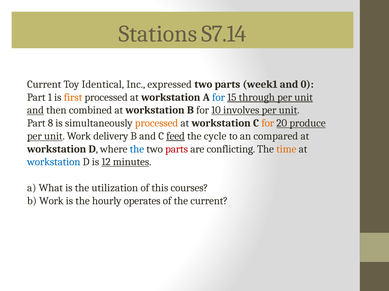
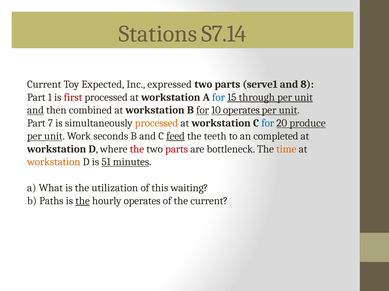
Identical: Identical -> Expected
week1: week1 -> serve1
0: 0 -> 8
first colour: orange -> red
for at (203, 110) underline: none -> present
10 involves: involves -> operates
8: 8 -> 7
for at (268, 123) colour: orange -> blue
delivery: delivery -> seconds
cycle: cycle -> teeth
compared: compared -> completed
the at (137, 149) colour: blue -> red
conflicting: conflicting -> bottleneck
workstation at (54, 162) colour: blue -> orange
12: 12 -> 51
courses: courses -> waiting
b Work: Work -> Paths
the at (83, 201) underline: none -> present
